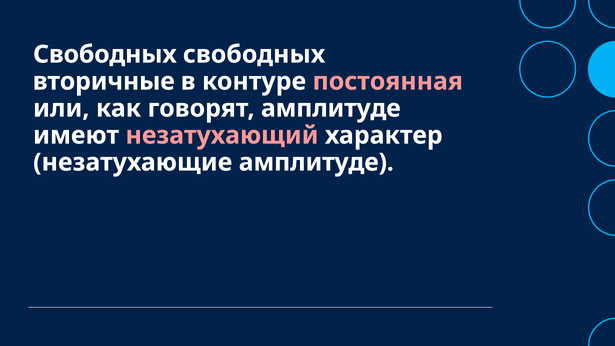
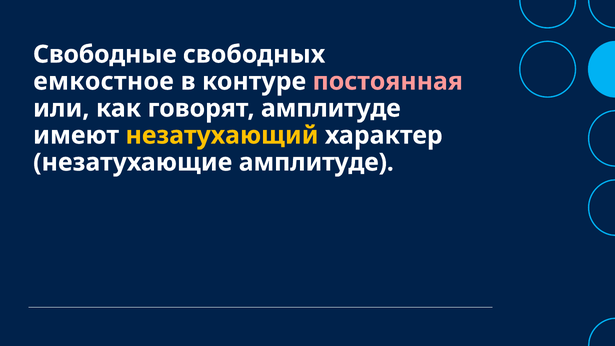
Свободных at (105, 54): Свободных -> Свободные
вторичные: вторичные -> емкостное
незатухающий colour: pink -> yellow
